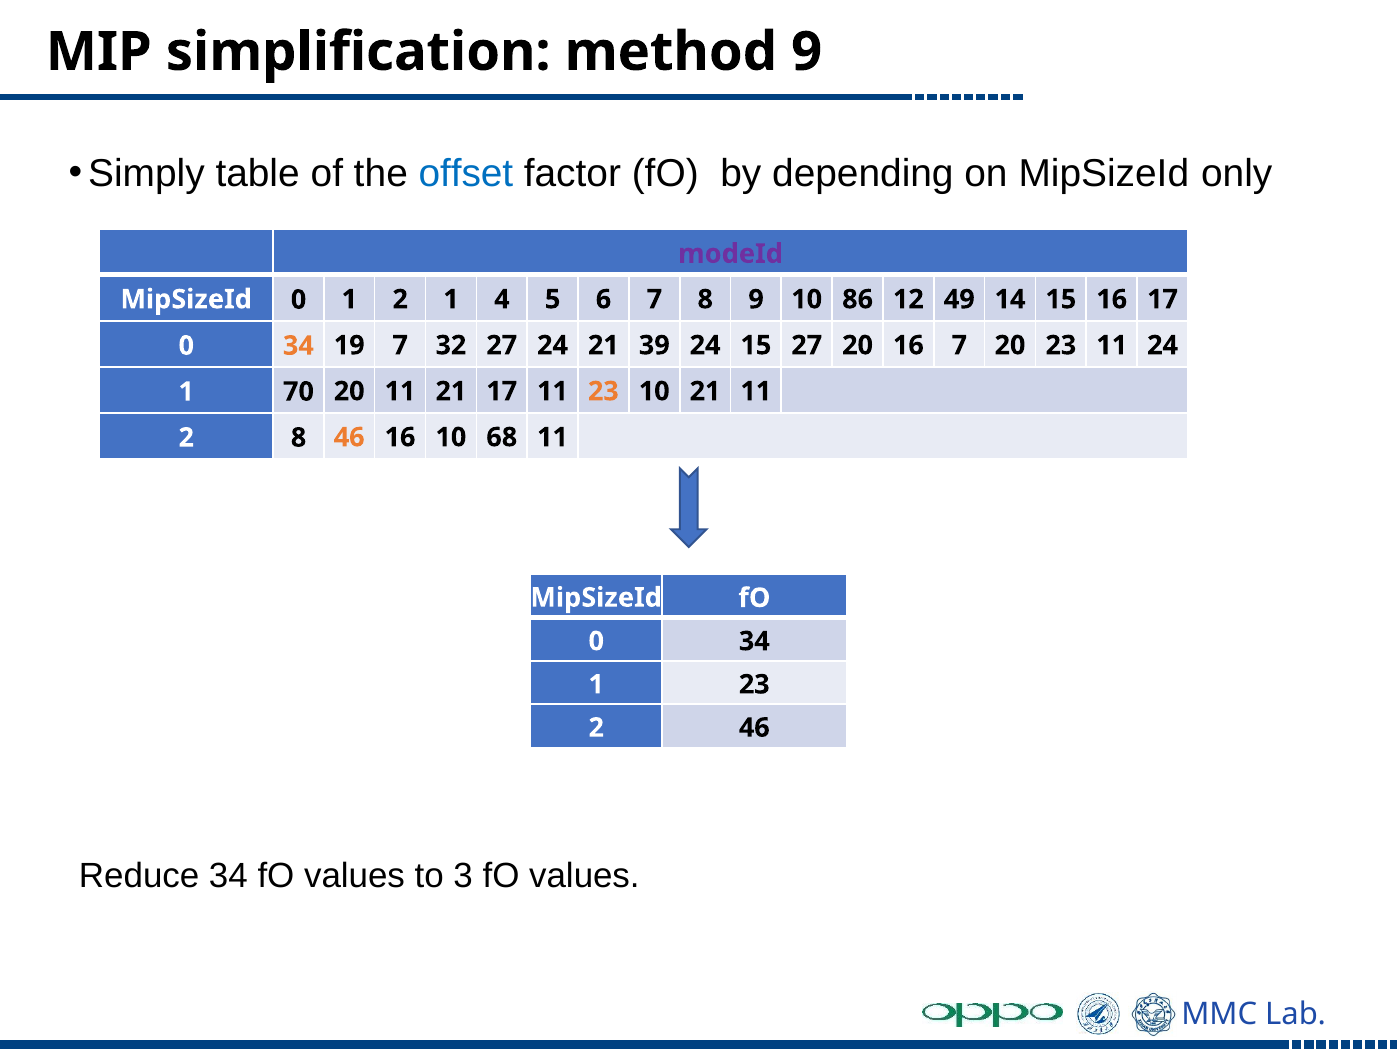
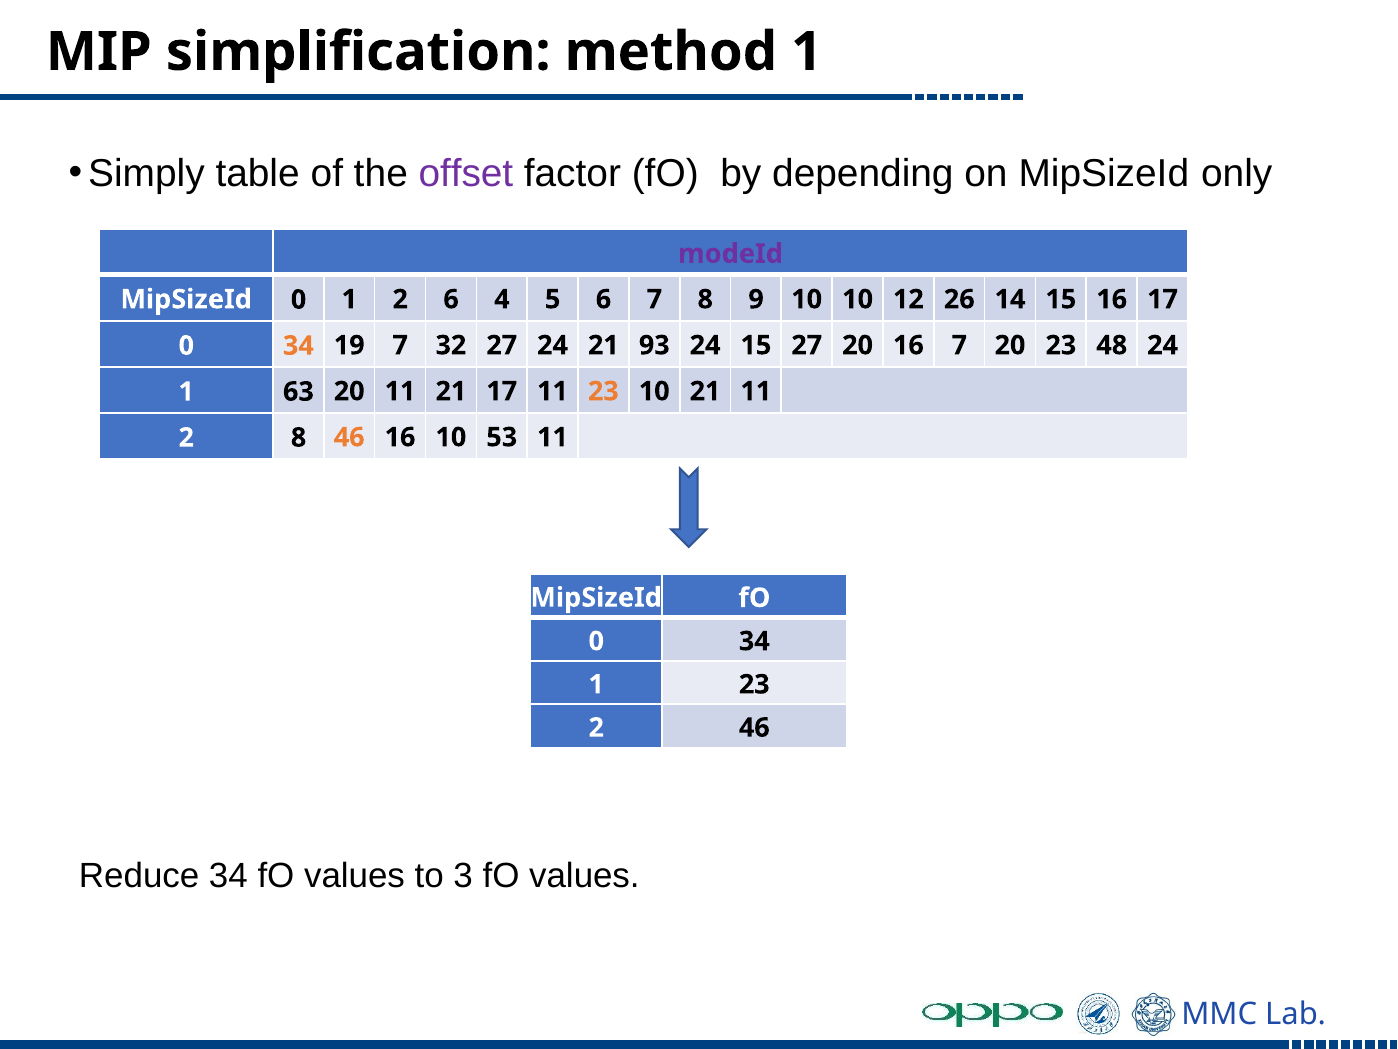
method 9: 9 -> 1
offset colour: blue -> purple
2 1: 1 -> 6
10 86: 86 -> 10
49: 49 -> 26
39: 39 -> 93
23 11: 11 -> 48
70: 70 -> 63
68: 68 -> 53
